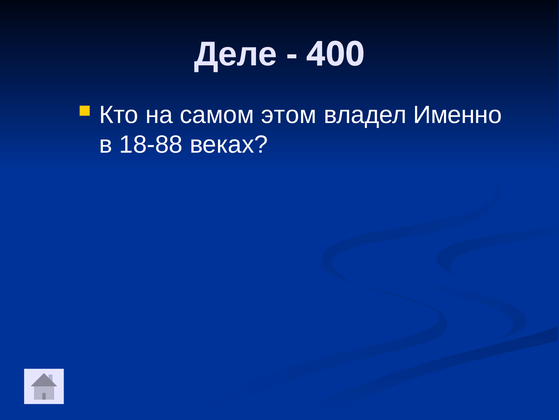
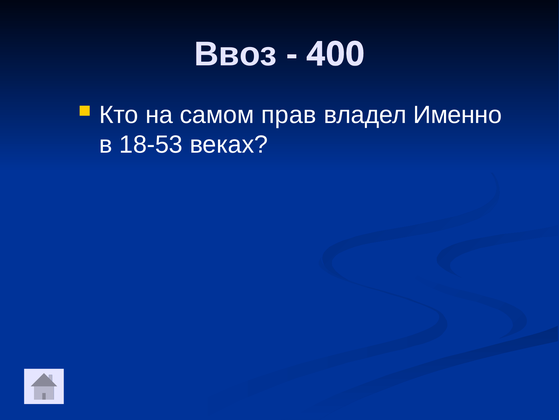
Деле: Деле -> Ввоз
этом: этом -> прав
18-88: 18-88 -> 18-53
